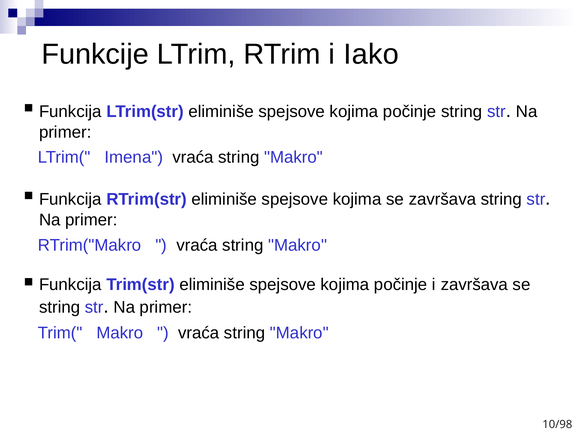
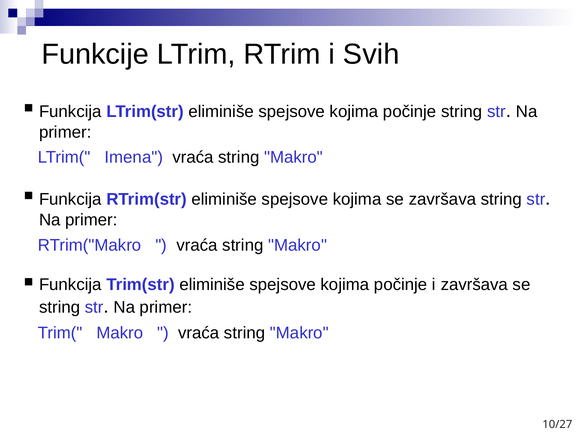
Iako: Iako -> Svih
10/98: 10/98 -> 10/27
